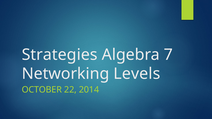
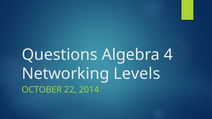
Strategies: Strategies -> Questions
7: 7 -> 4
